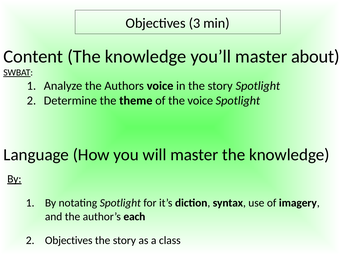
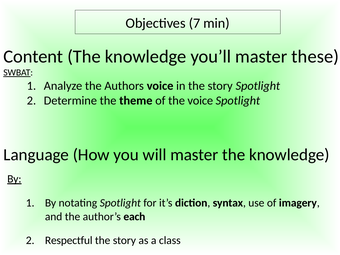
3: 3 -> 7
about: about -> these
2 Objectives: Objectives -> Respectful
